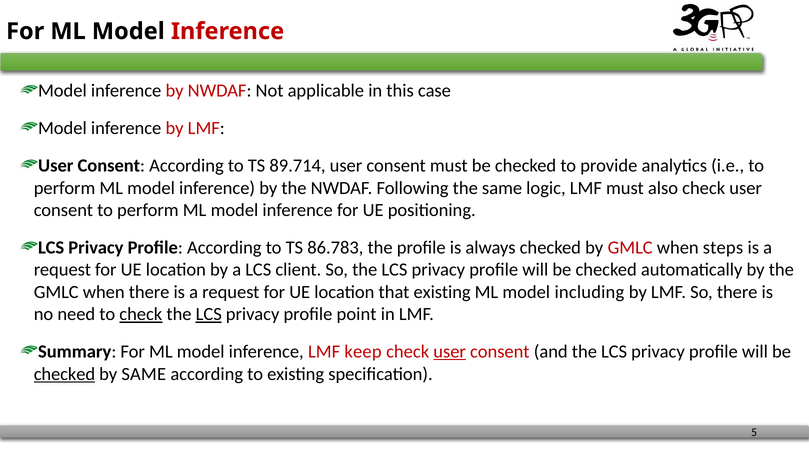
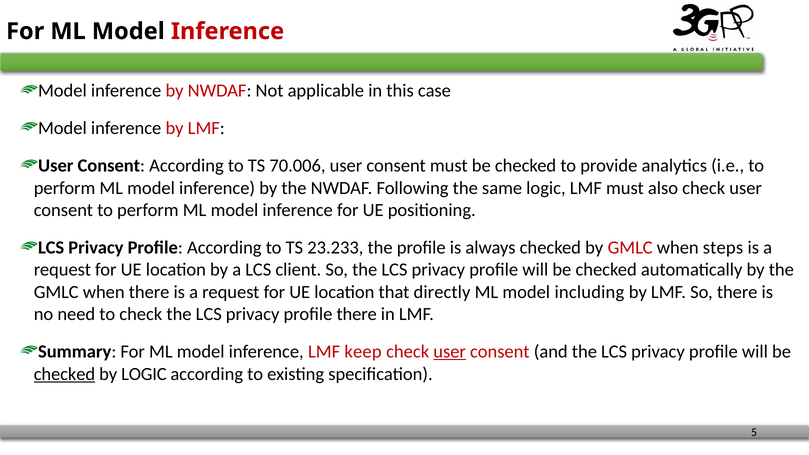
89.714: 89.714 -> 70.006
86.783: 86.783 -> 23.233
that existing: existing -> directly
check at (141, 314) underline: present -> none
LCS at (209, 314) underline: present -> none
profile point: point -> there
by SAME: SAME -> LOGIC
